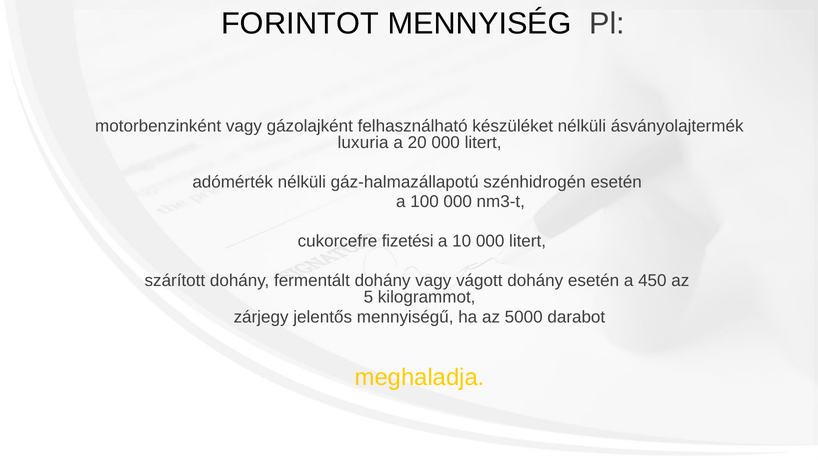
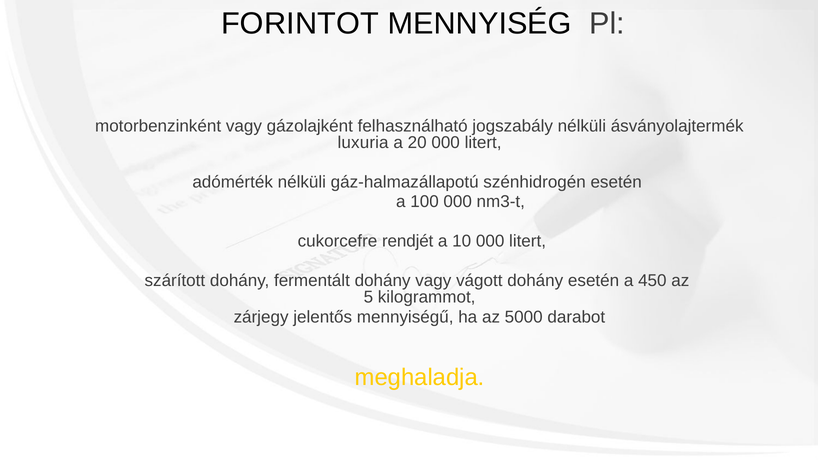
készüléket: készüléket -> jogszabály
fizetési: fizetési -> rendjét
